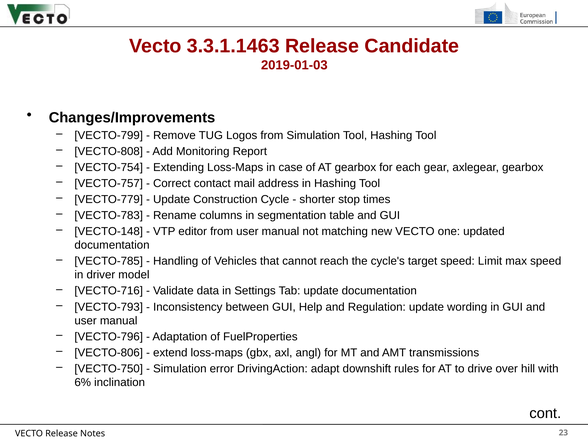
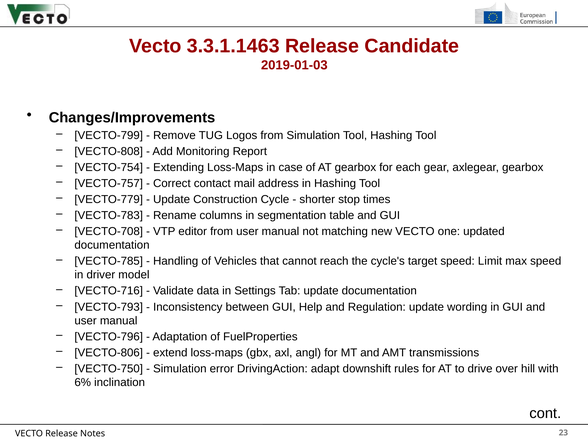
VECTO-148: VECTO-148 -> VECTO-708
